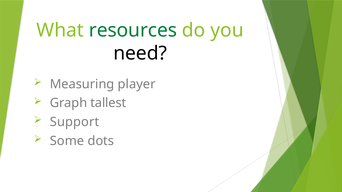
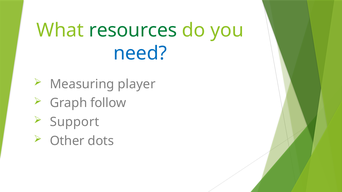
need colour: black -> blue
tallest: tallest -> follow
Some: Some -> Other
